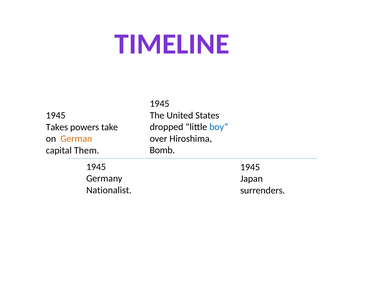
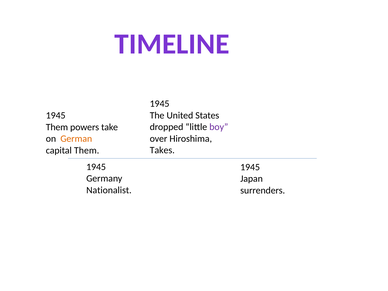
boy colour: blue -> purple
Takes at (57, 127): Takes -> Them
Bomb: Bomb -> Takes
